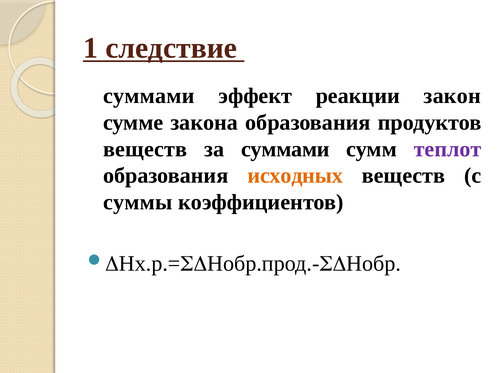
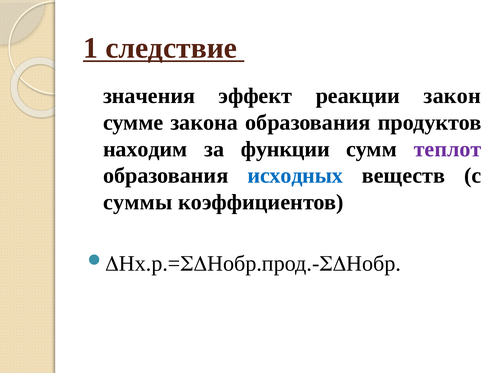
суммами at (149, 96): суммами -> значения
веществ at (145, 149): веществ -> находим
за суммами: суммами -> функции
исходных colour: orange -> blue
